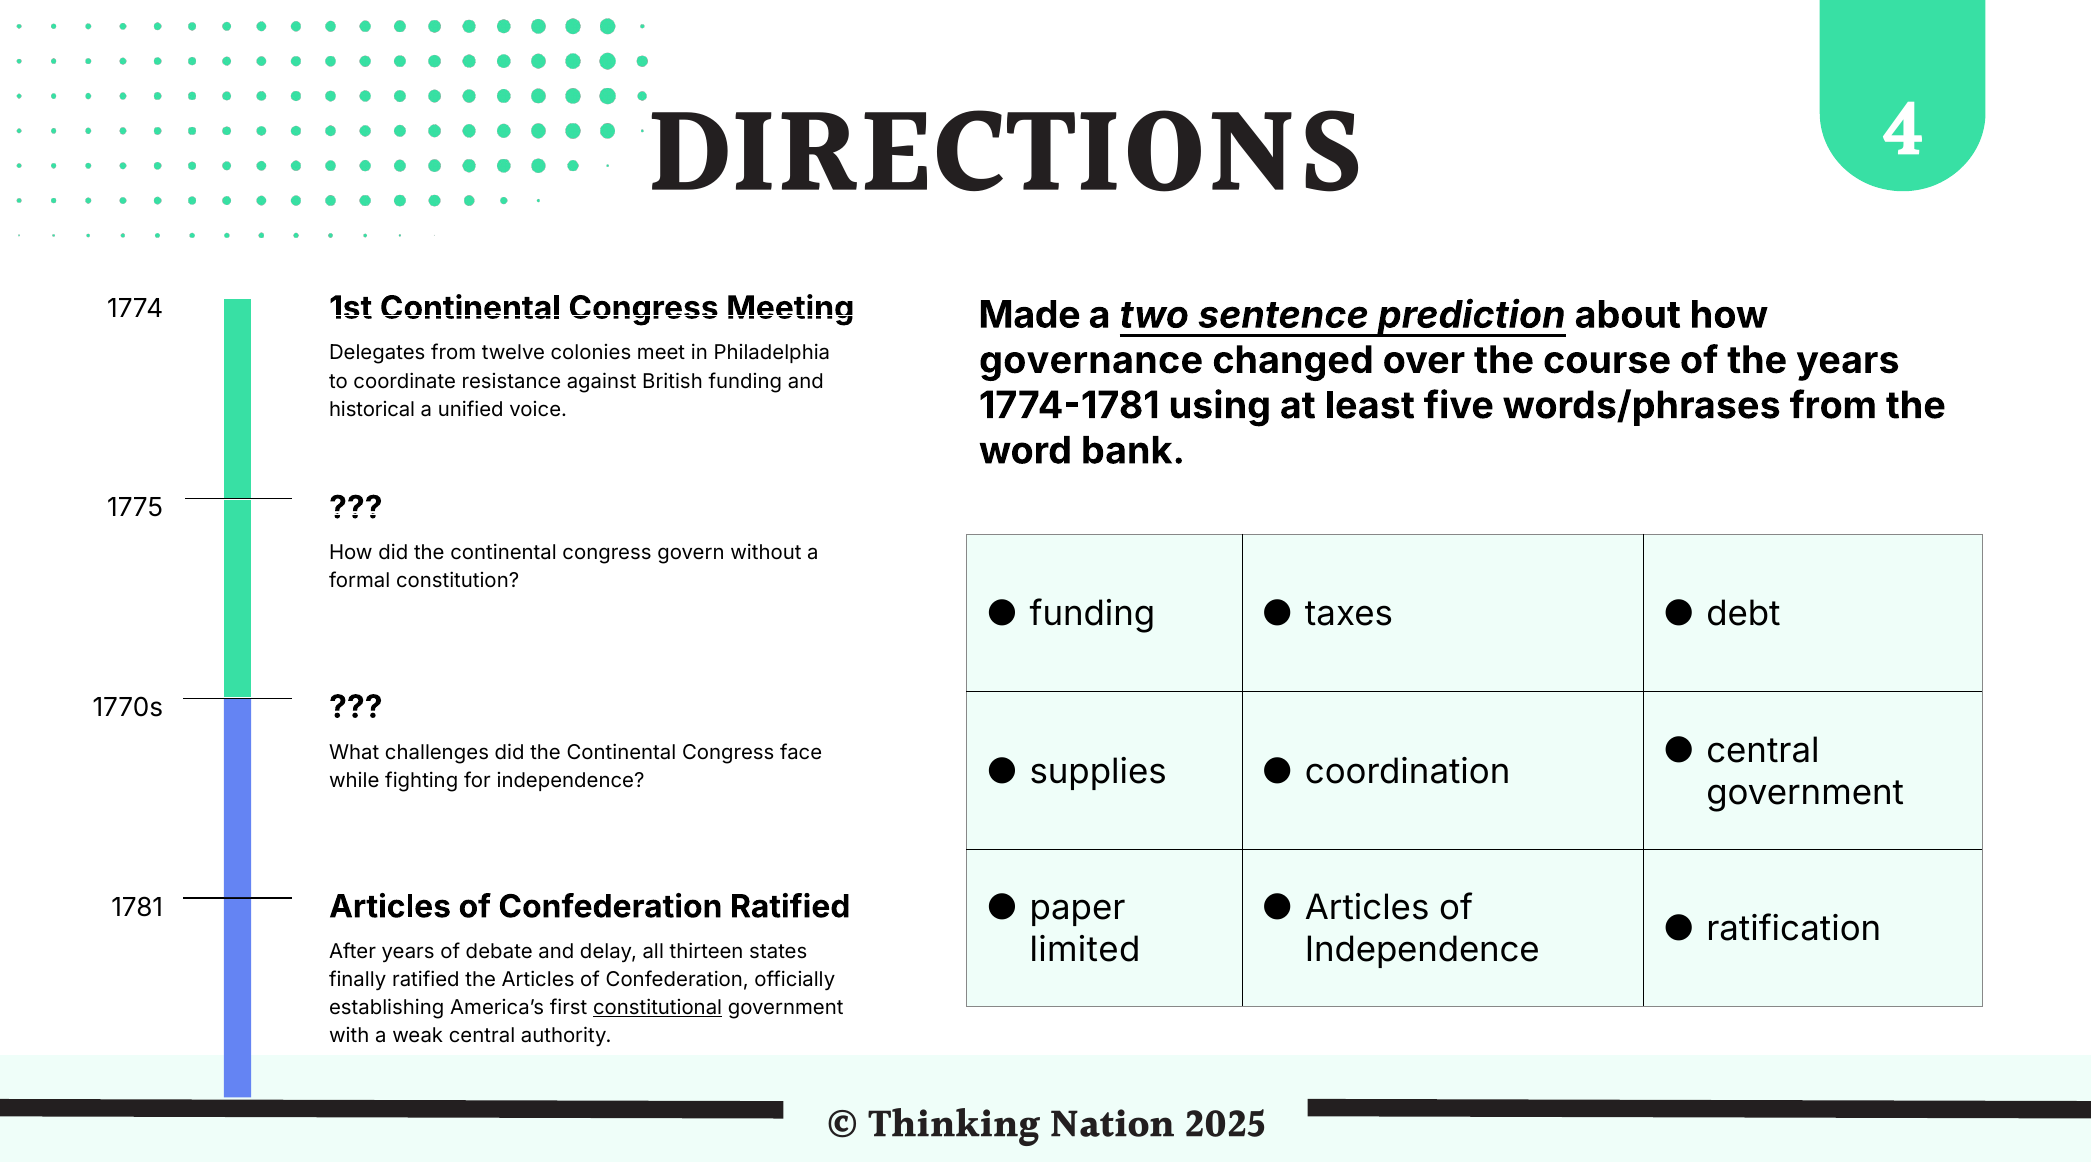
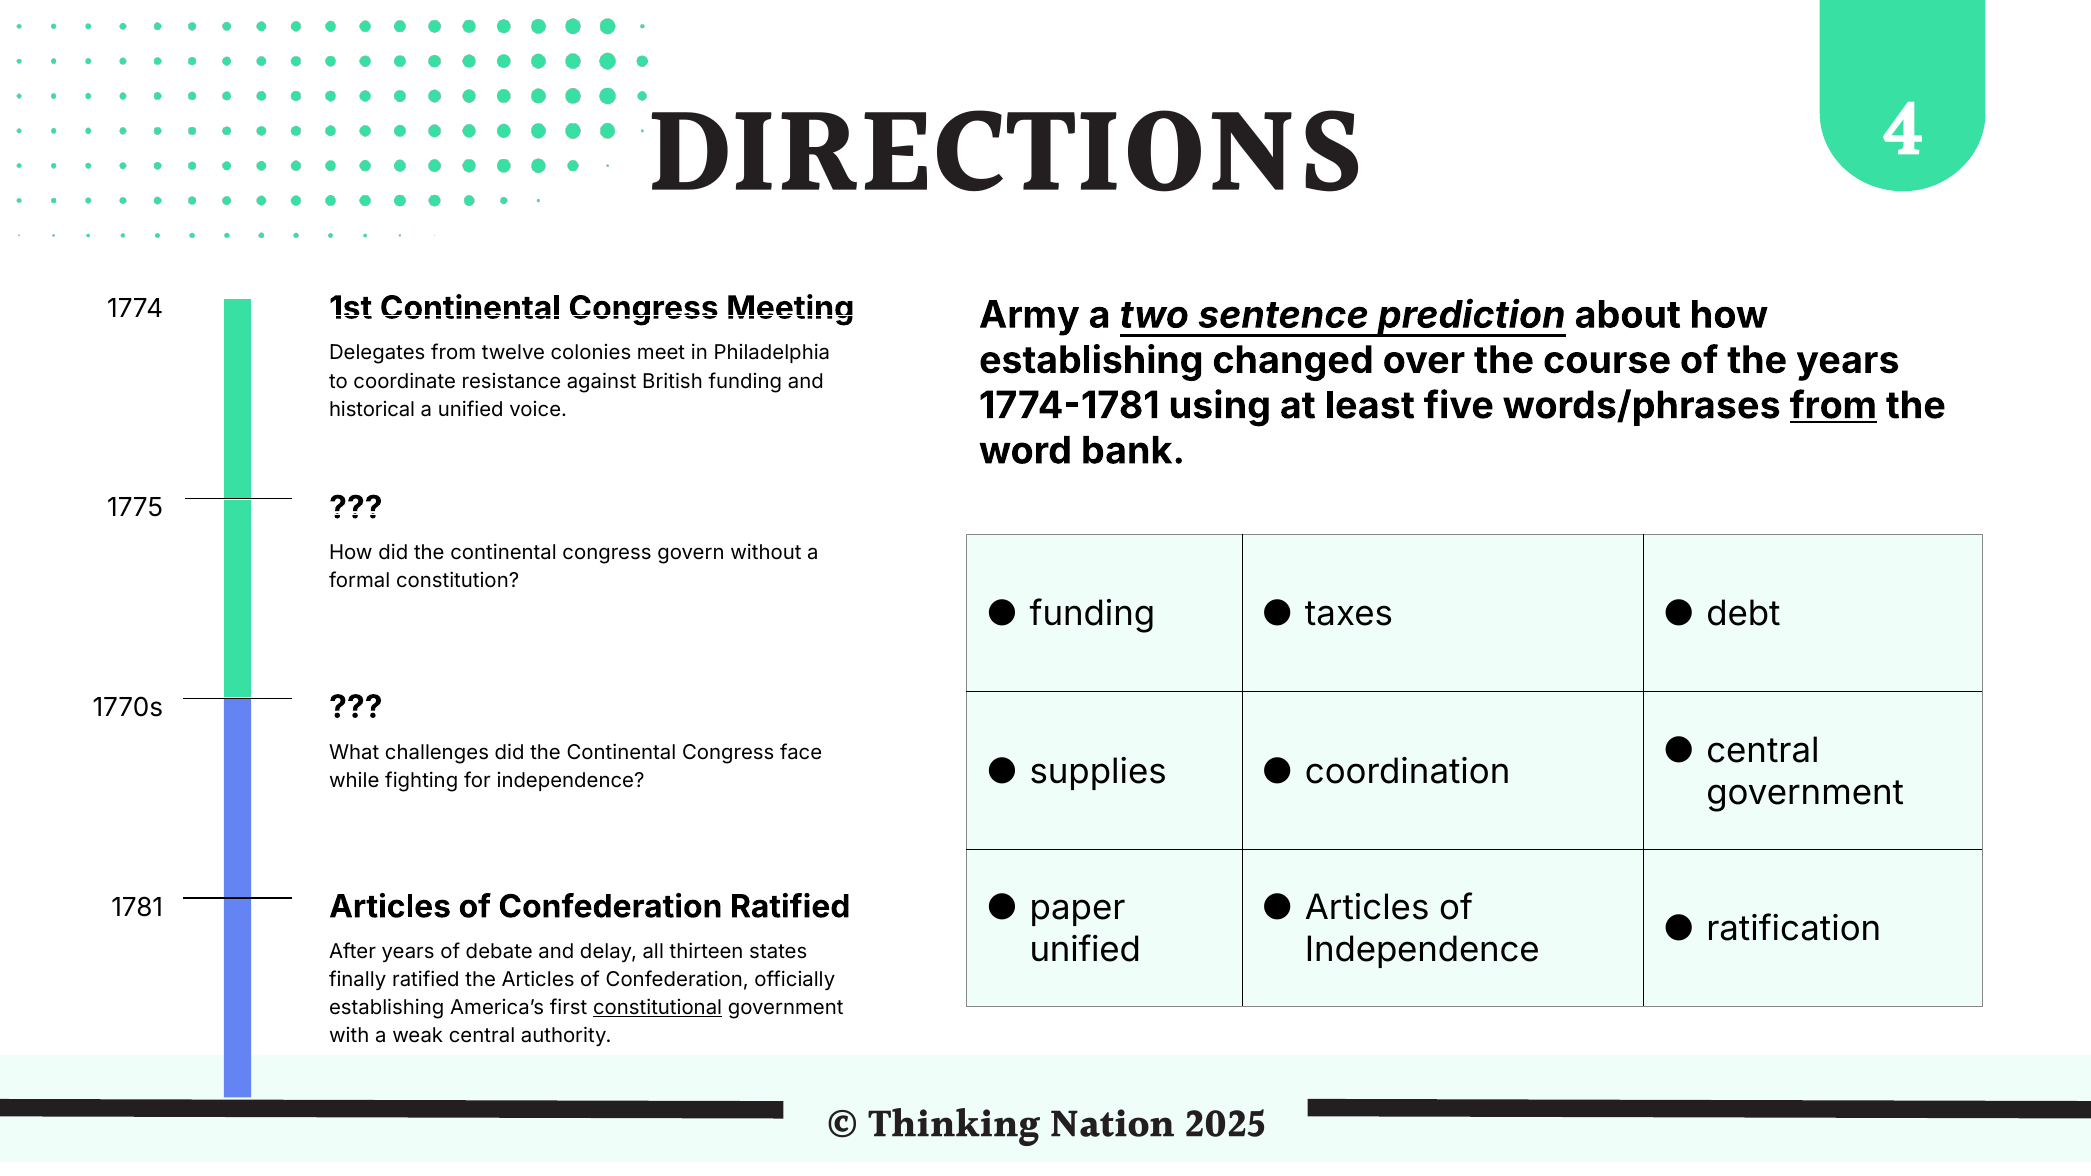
Made: Made -> Army
governance at (1091, 361): governance -> establishing
from at (1833, 406) underline: none -> present
limited at (1085, 951): limited -> unified
